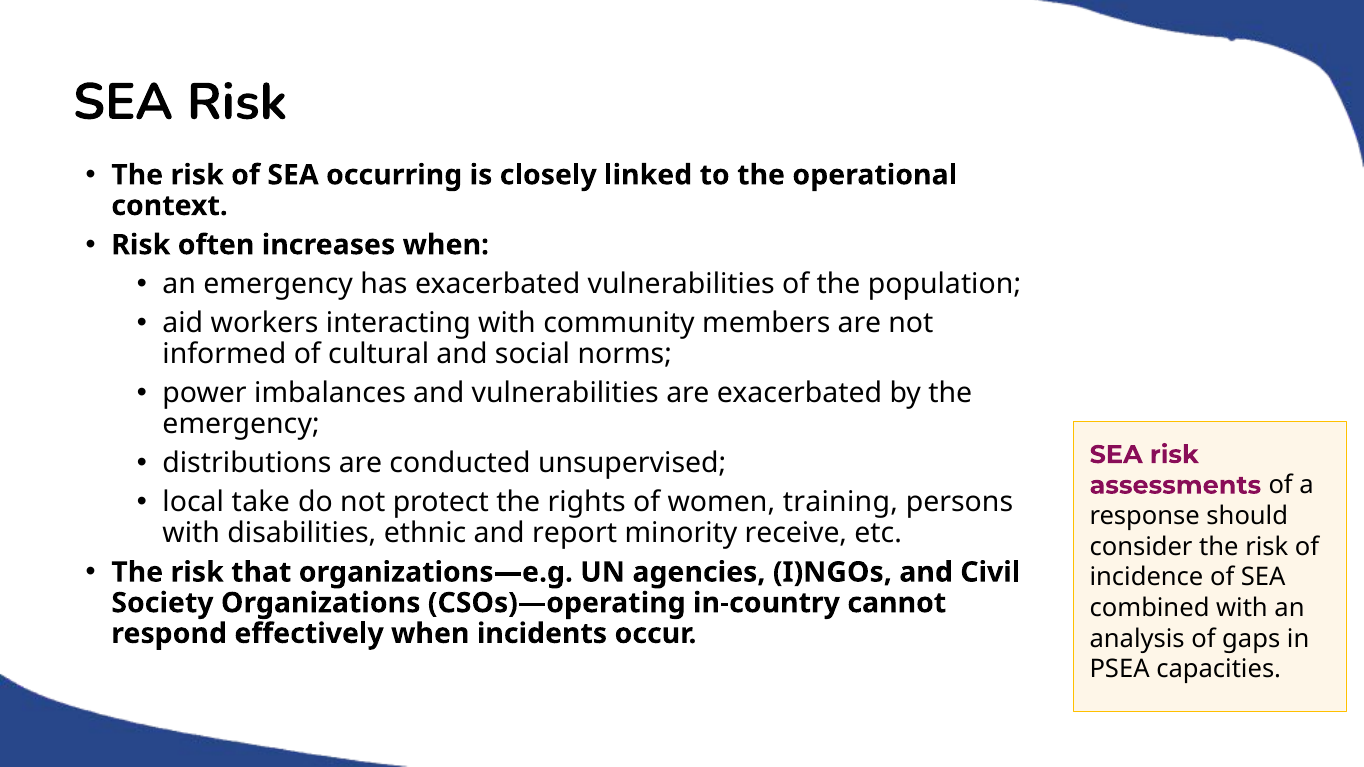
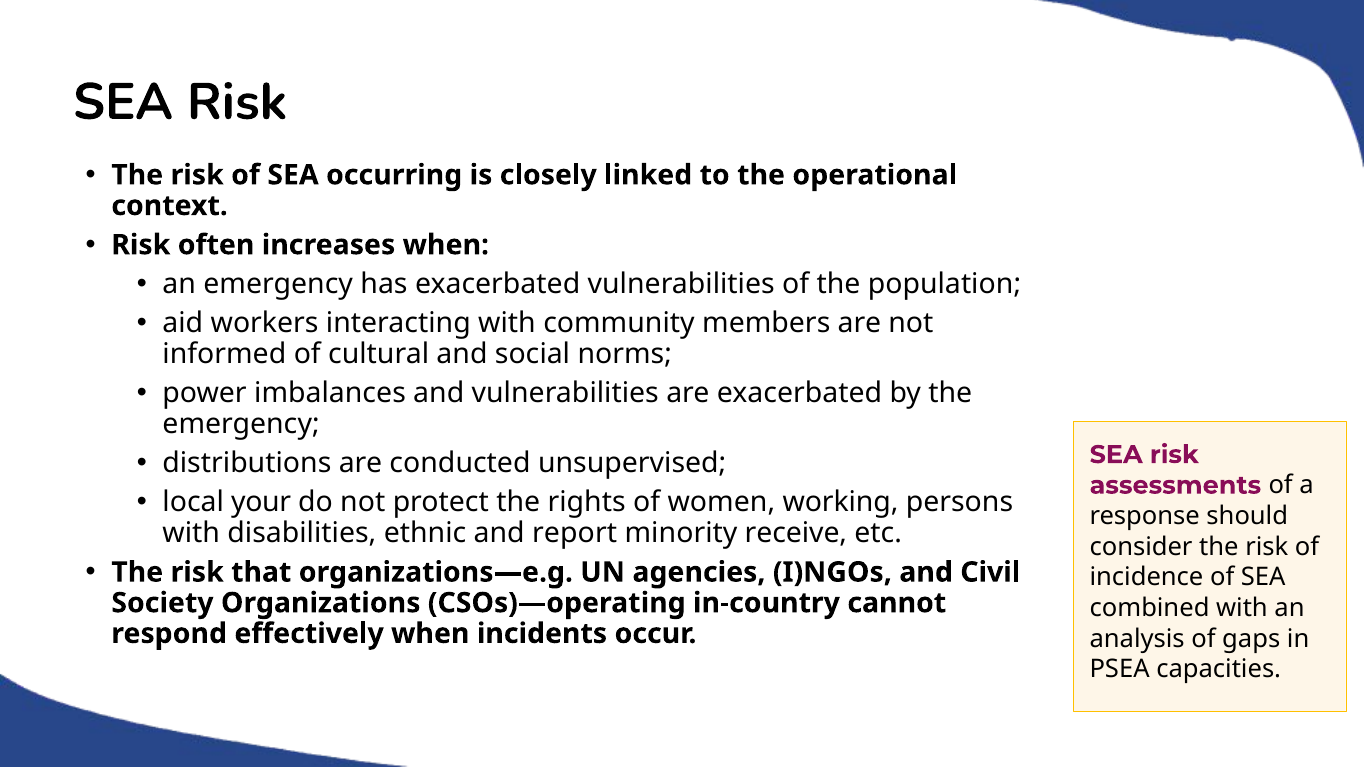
take: take -> your
training: training -> working
